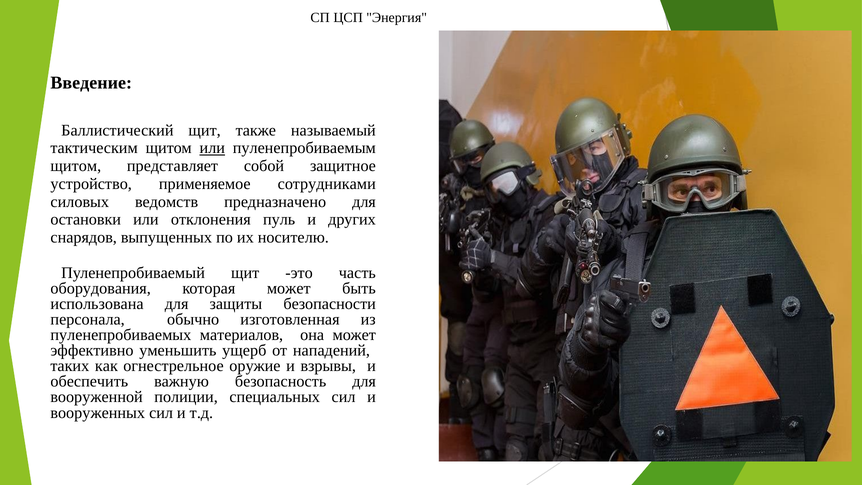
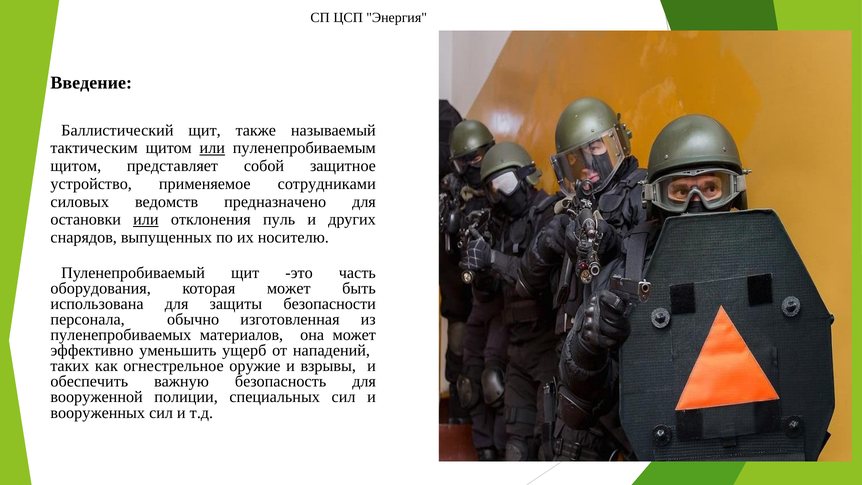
или at (146, 219) underline: none -> present
